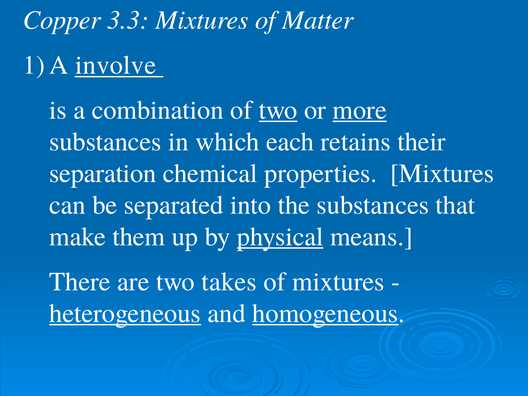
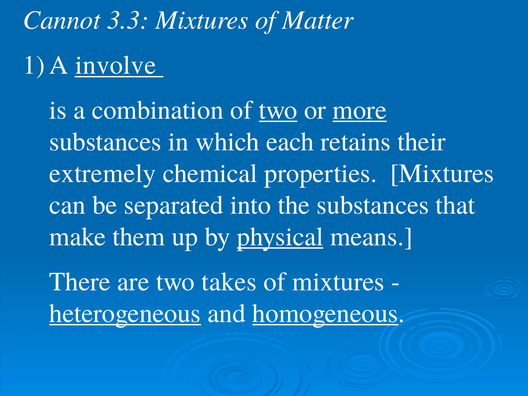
Copper: Copper -> Cannot
separation: separation -> extremely
